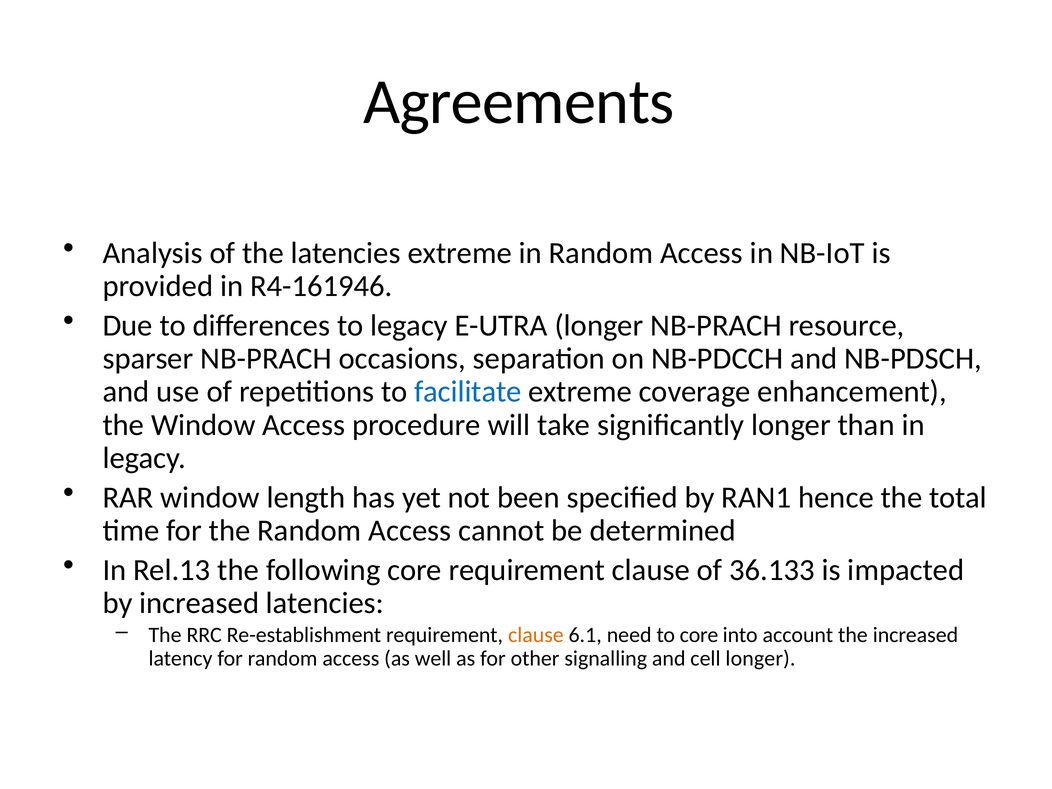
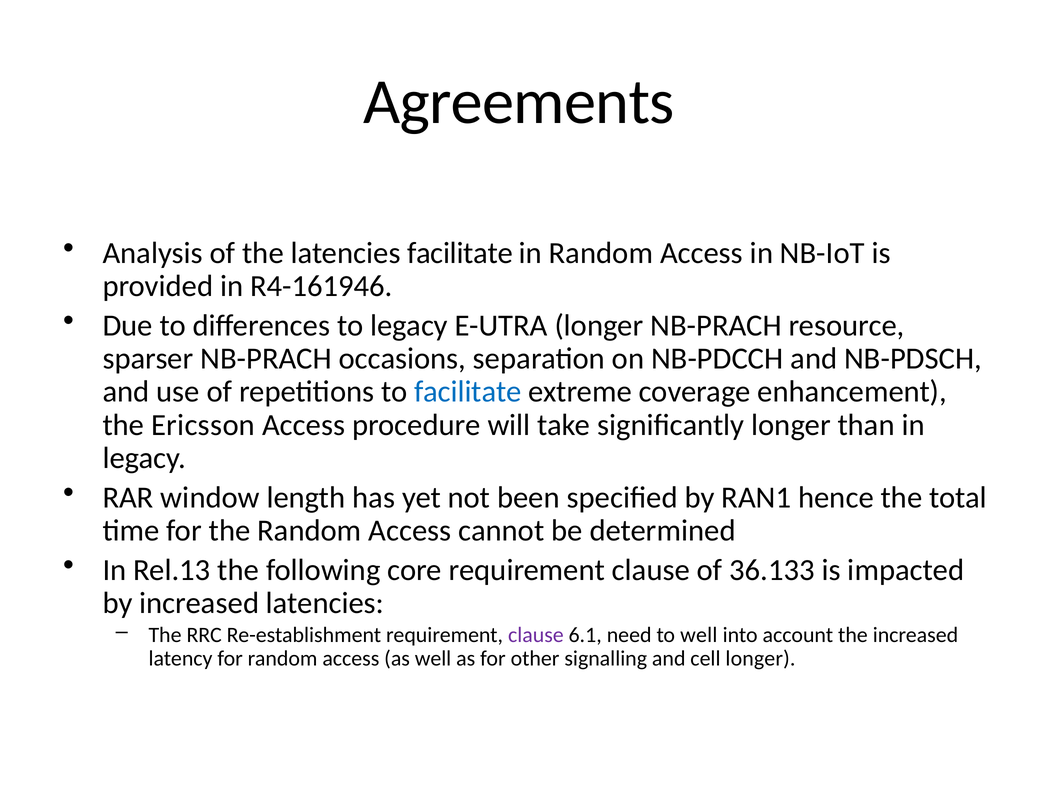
latencies extreme: extreme -> facilitate
the Window: Window -> Ericsson
clause at (536, 635) colour: orange -> purple
to core: core -> well
